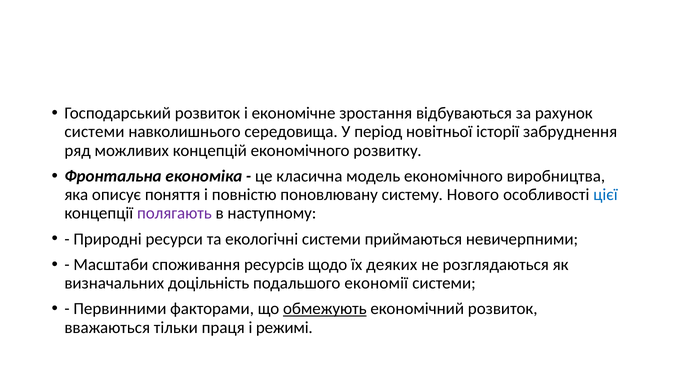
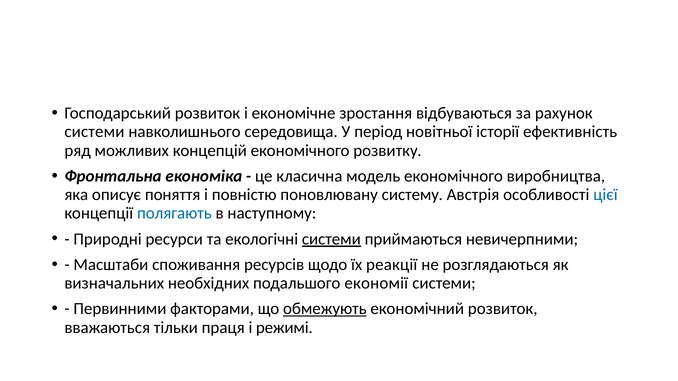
забруднення: забруднення -> ефективність
Нового: Нового -> Австрія
полягають colour: purple -> blue
системи at (331, 239) underline: none -> present
деяких: деяких -> реакції
доцільність: доцільність -> необхідних
